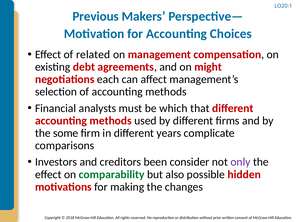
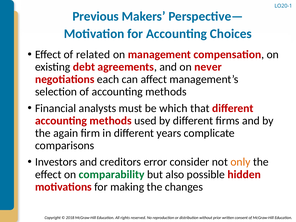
might: might -> never
some: some -> again
been: been -> error
only colour: purple -> orange
